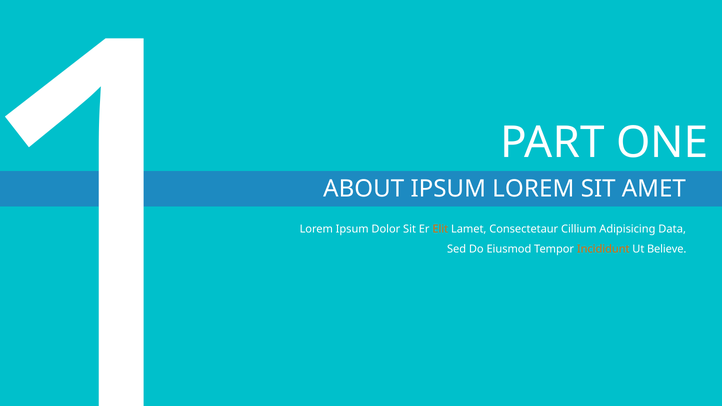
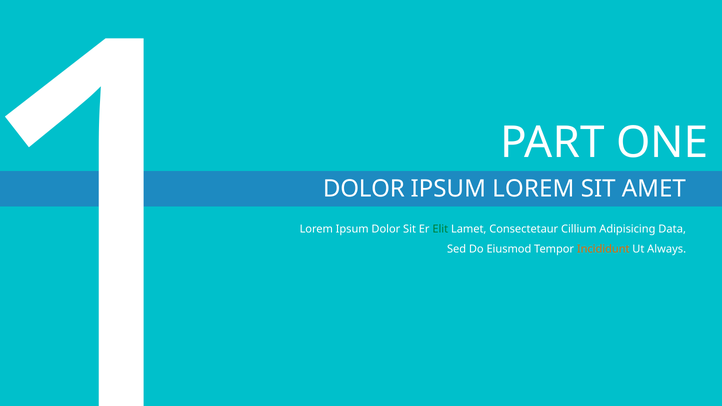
ABOUT at (364, 189): ABOUT -> DOLOR
Elit colour: orange -> green
Believe: Believe -> Always
